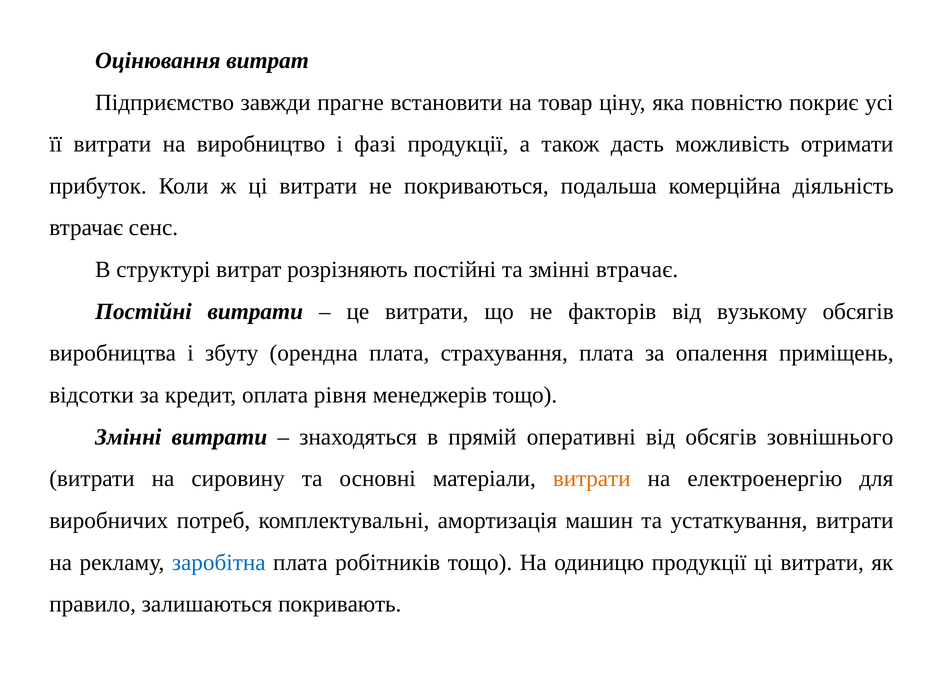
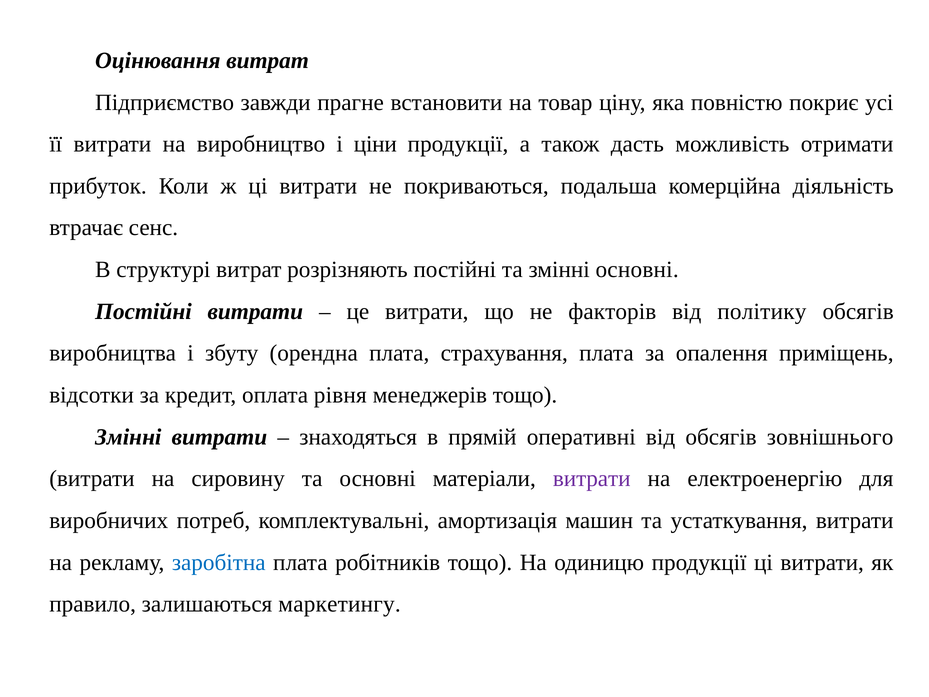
фазі: фазі -> ціни
змінні втрачає: втрачає -> основні
вузькому: вузькому -> політику
витрати at (592, 479) colour: orange -> purple
покривають: покривають -> маркетингу
